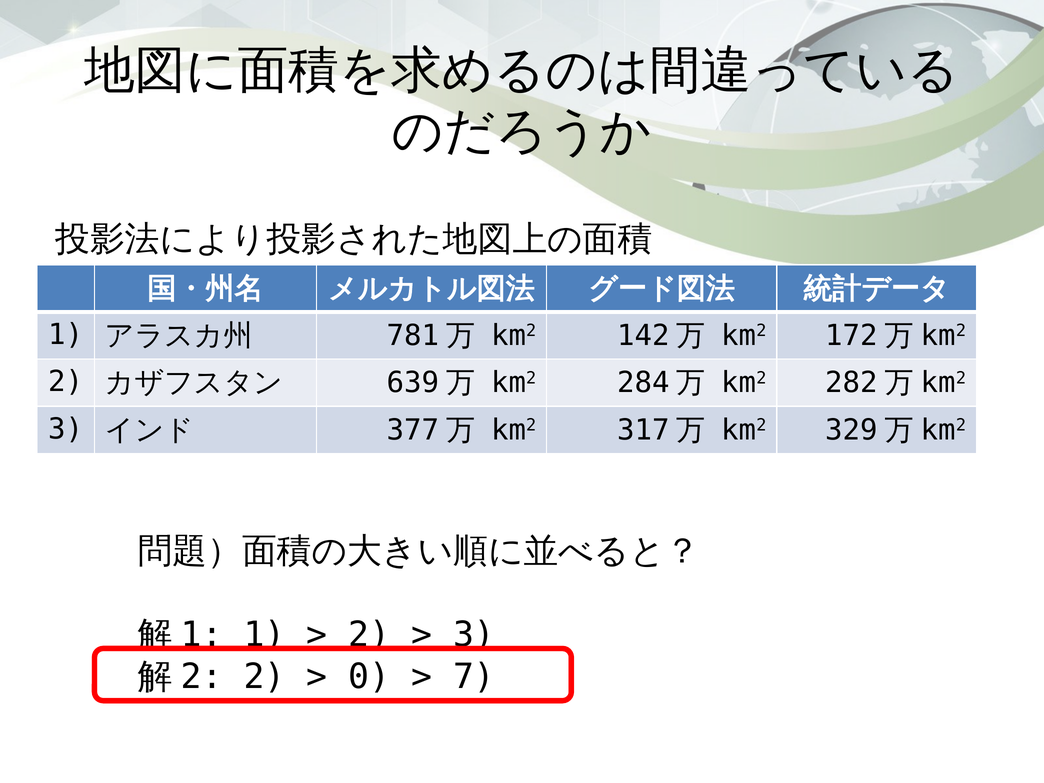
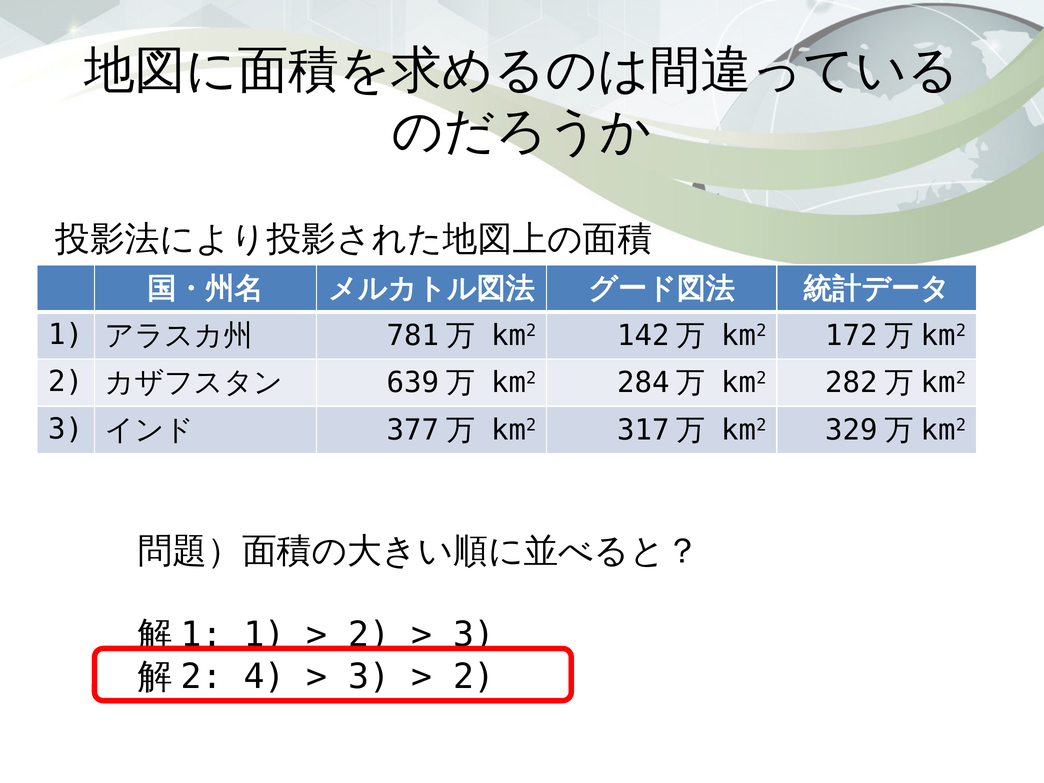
2 at (265, 677): 2 -> 4
0 at (369, 677): 0 -> 3
7 at (474, 677): 7 -> 2
